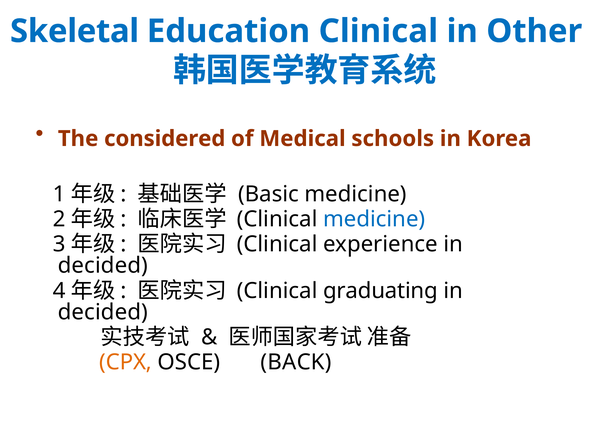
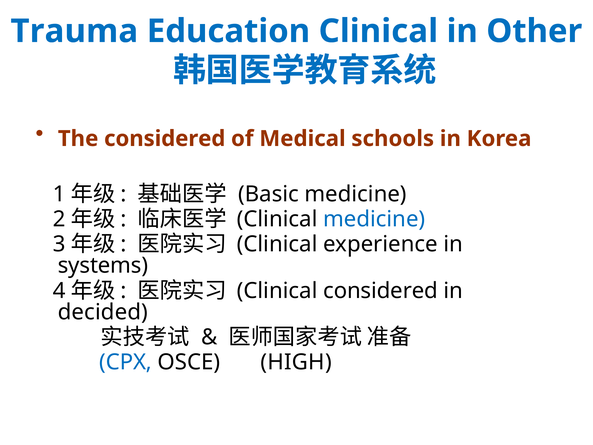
Skeletal: Skeletal -> Trauma
decided at (103, 265): decided -> systems
Clinical graduating: graduating -> considered
CPX colour: orange -> blue
BACK: BACK -> HIGH
